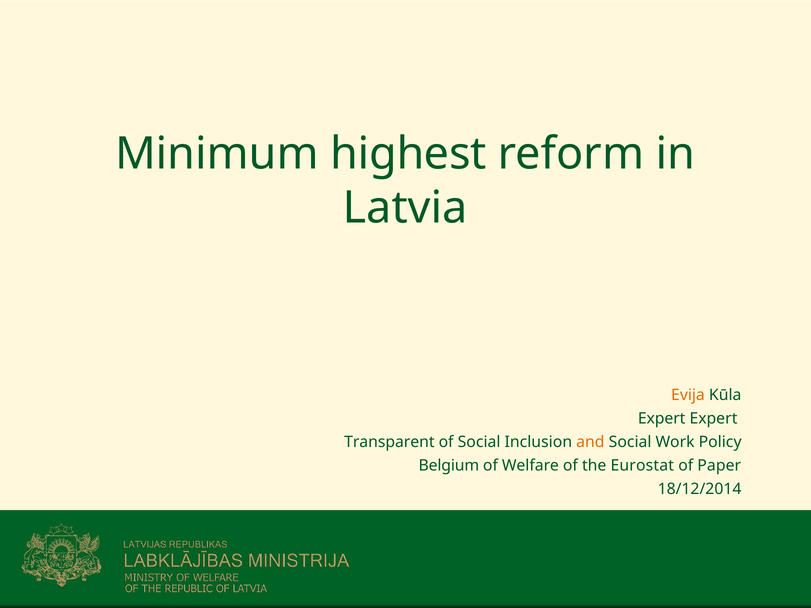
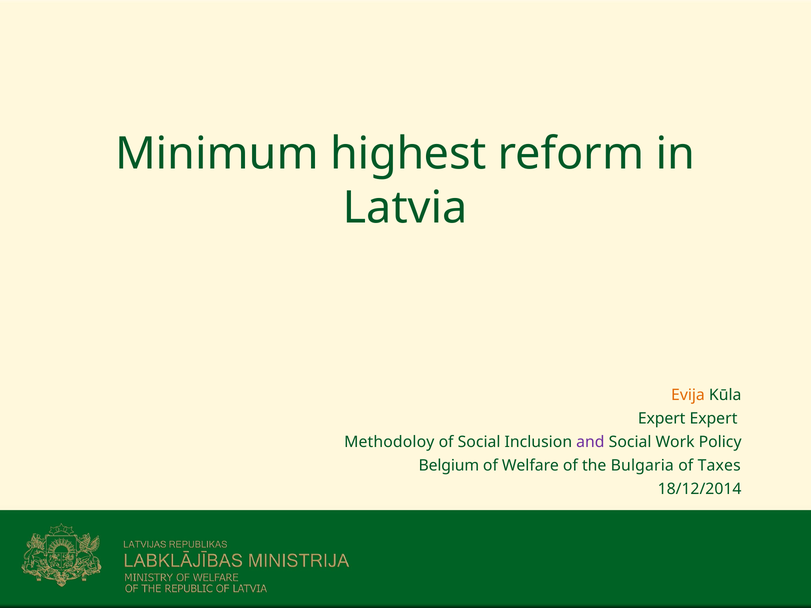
Transparent: Transparent -> Methodoloy
and colour: orange -> purple
Eurostat: Eurostat -> Bulgaria
Paper: Paper -> Taxes
